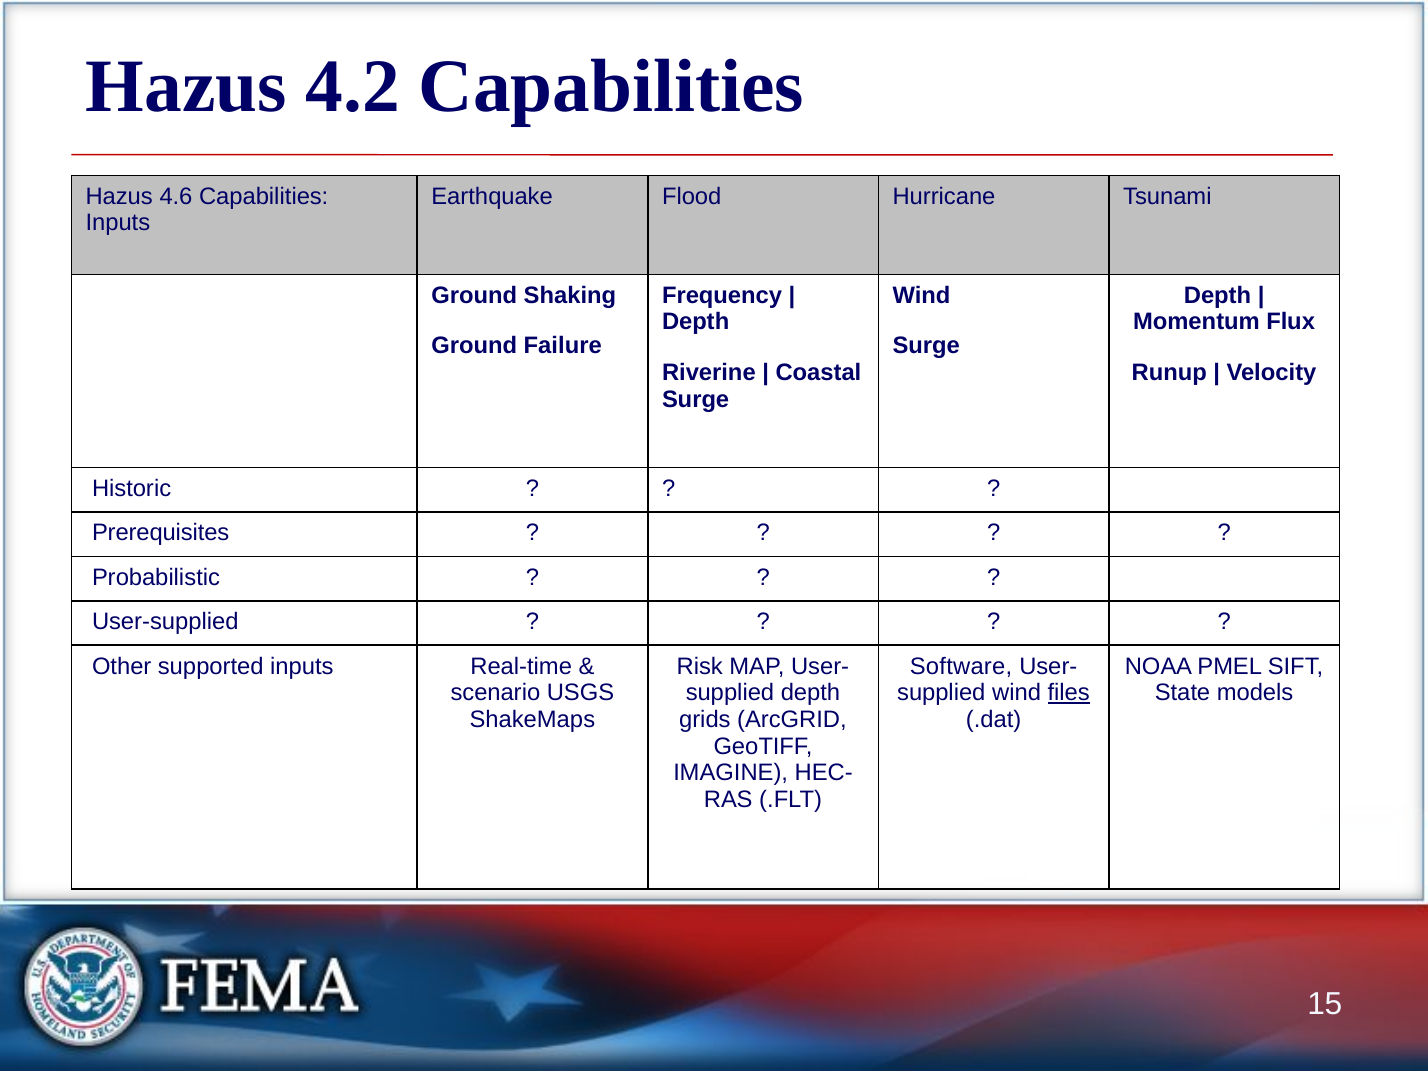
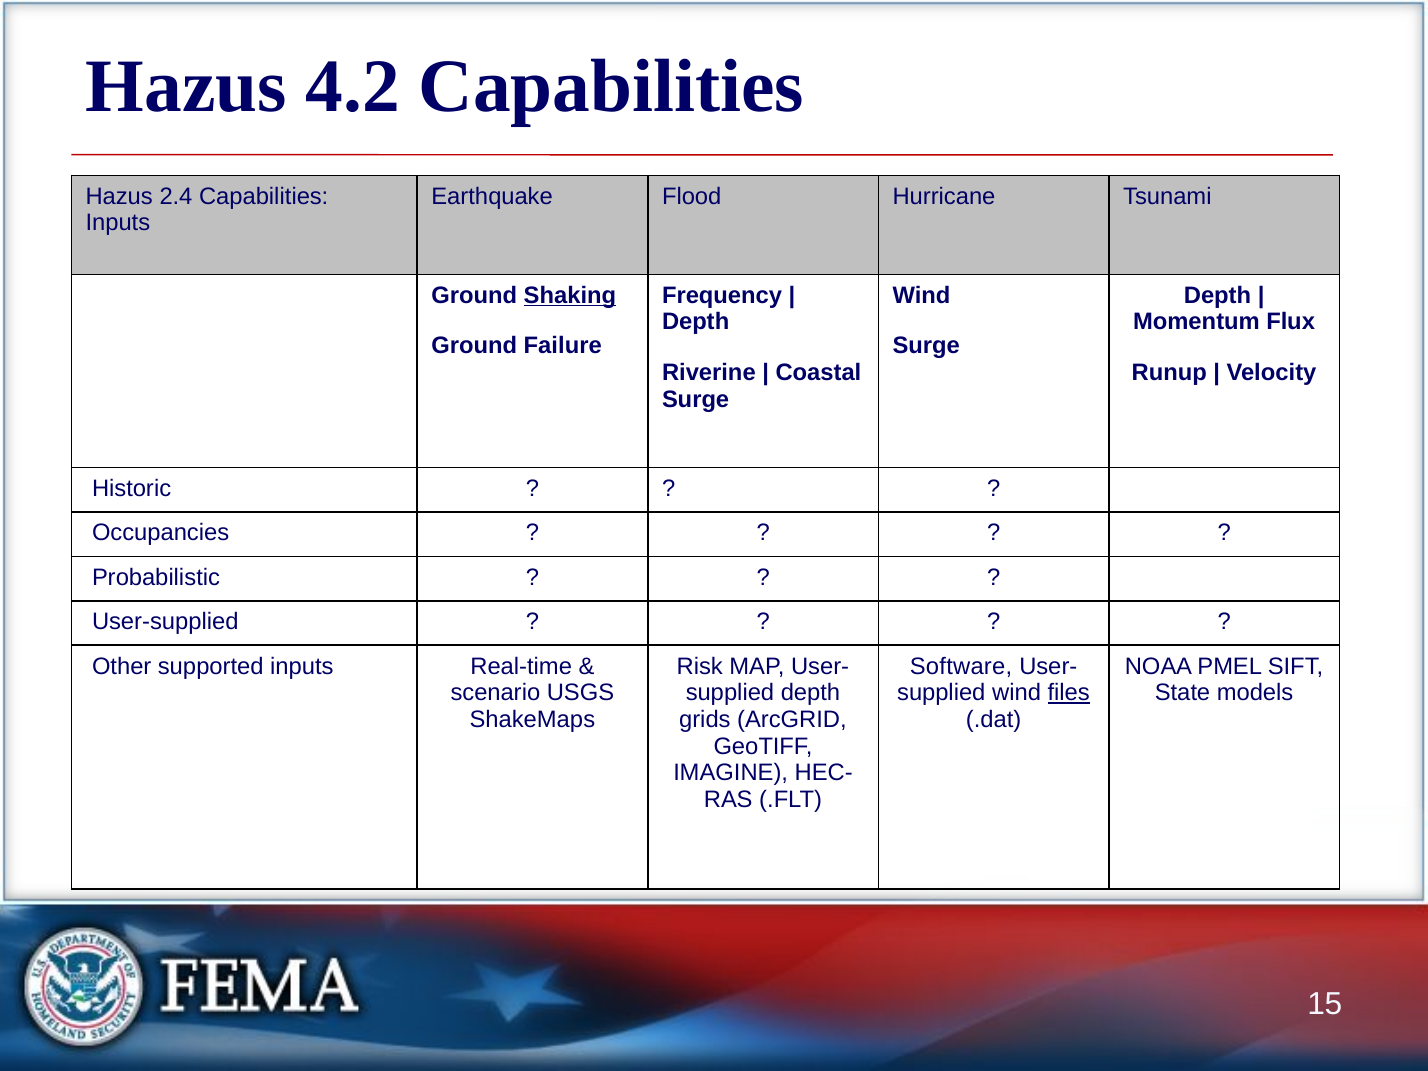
4.6: 4.6 -> 2.4
Shaking underline: none -> present
Prerequisites: Prerequisites -> Occupancies
